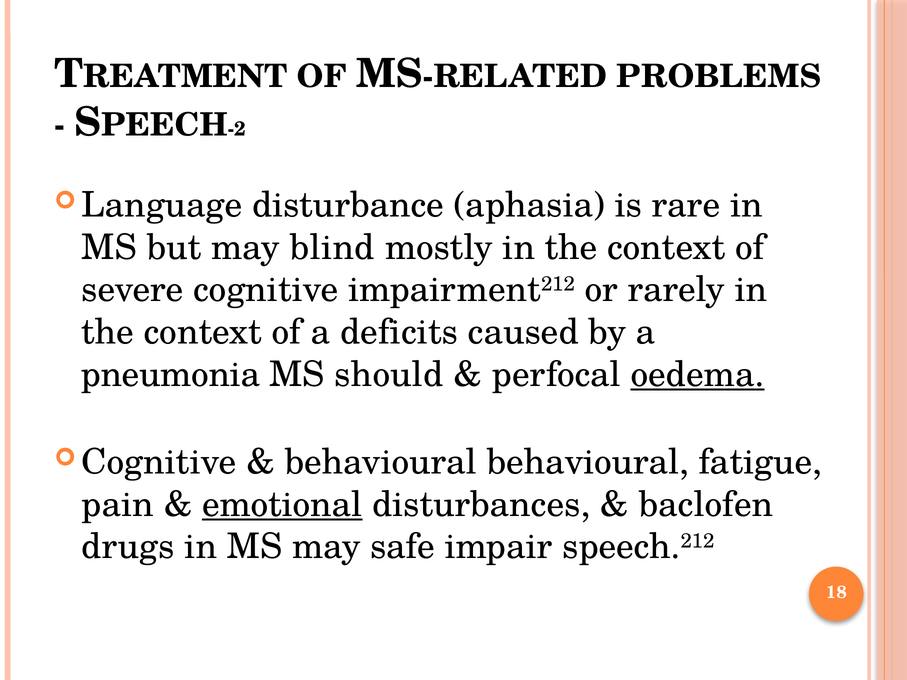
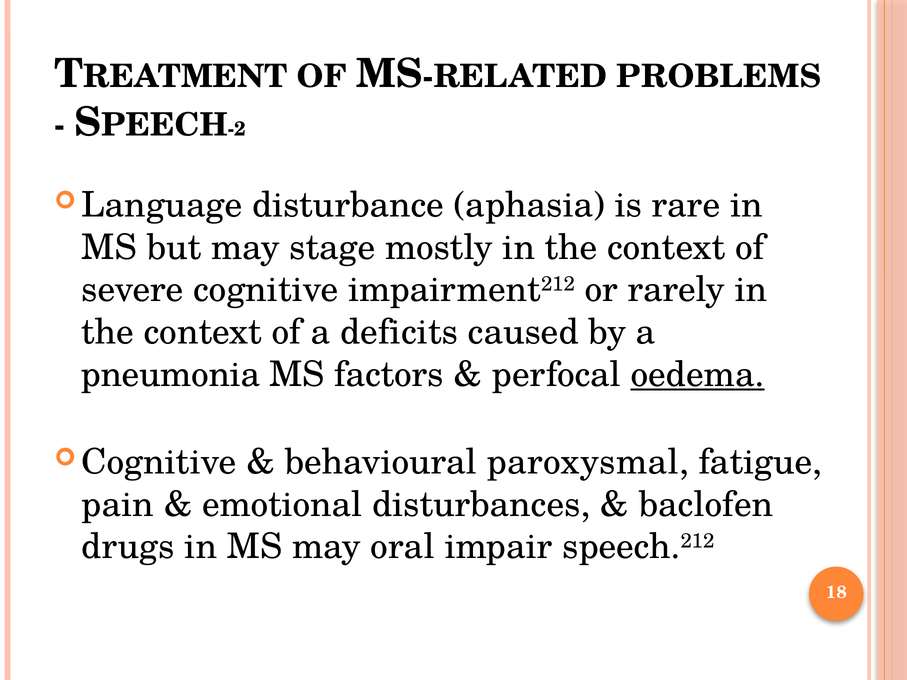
blind: blind -> stage
should: should -> factors
behavioural behavioural: behavioural -> paroxysmal
emotional underline: present -> none
safe: safe -> oral
